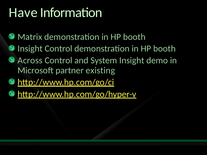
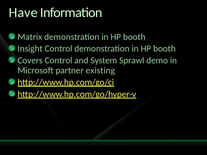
Across: Across -> Covers
System Insight: Insight -> Sprawl
